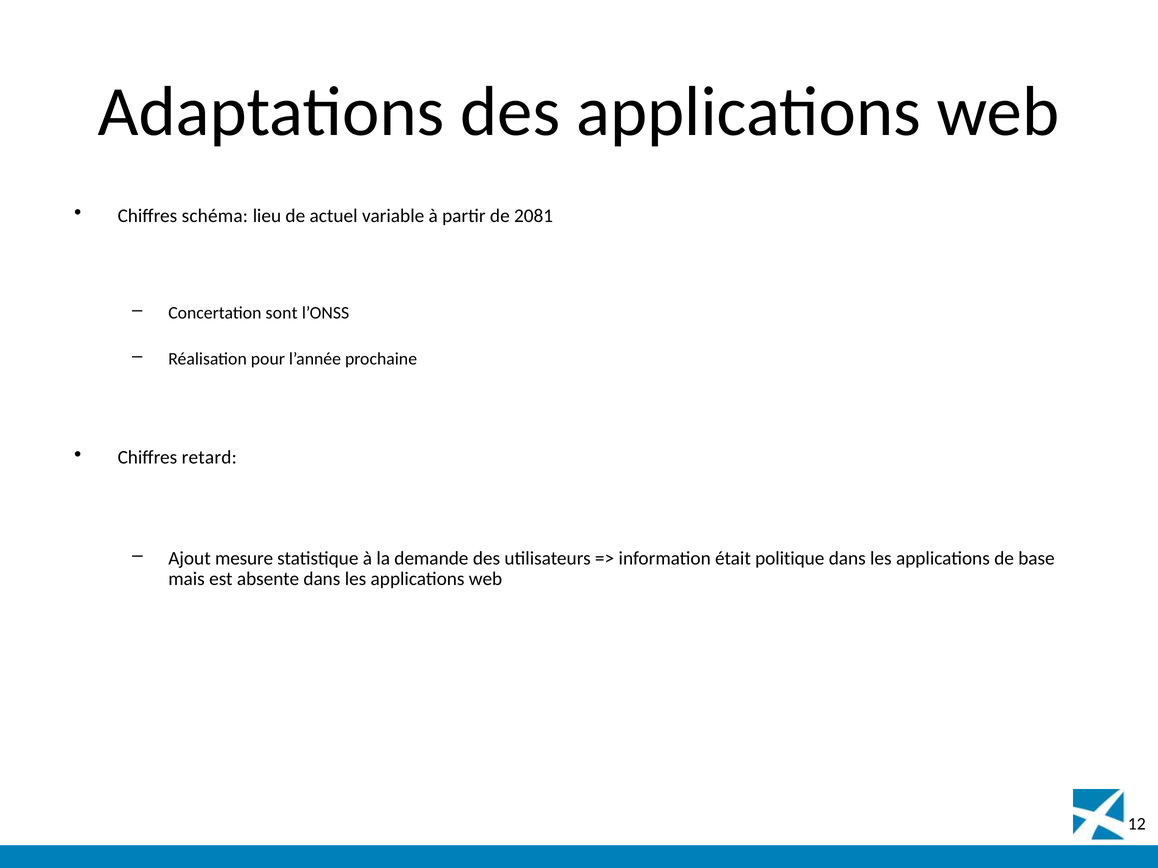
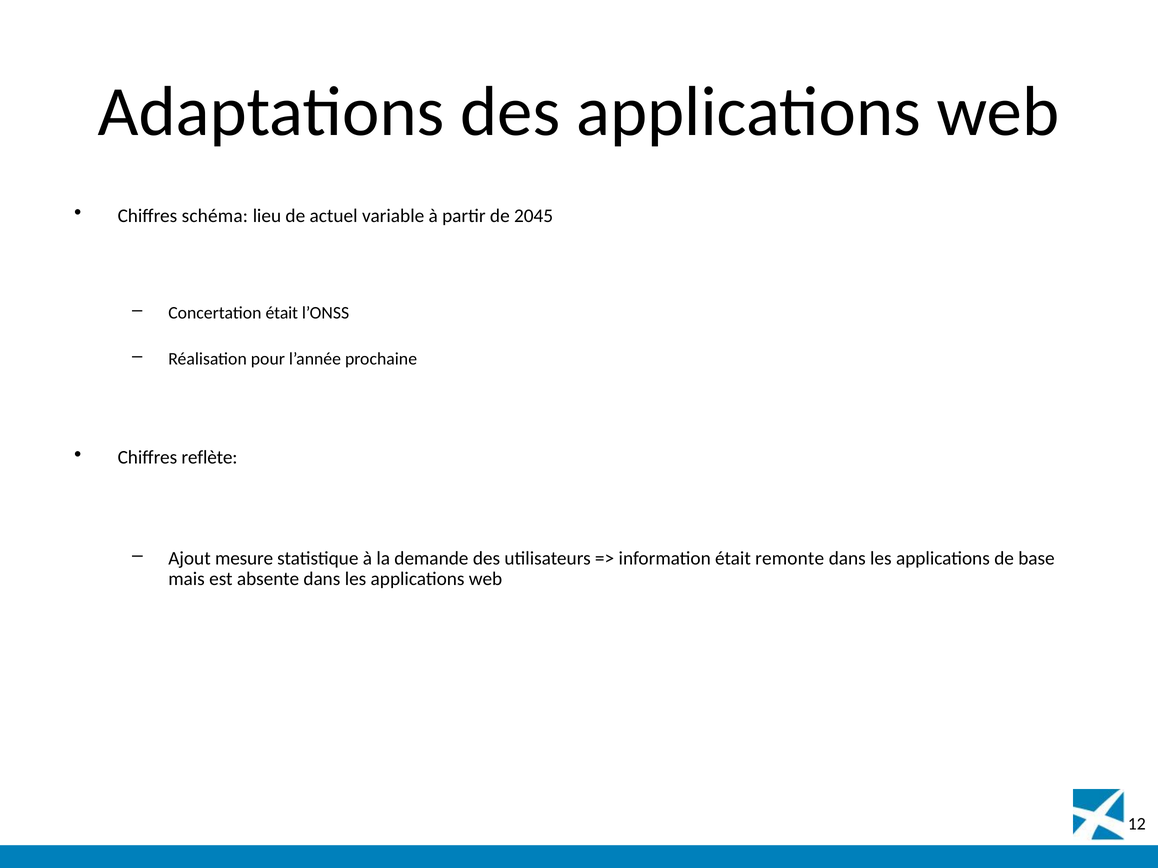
2081: 2081 -> 2045
Concertation sont: sont -> était
retard: retard -> reflète
politique: politique -> remonte
